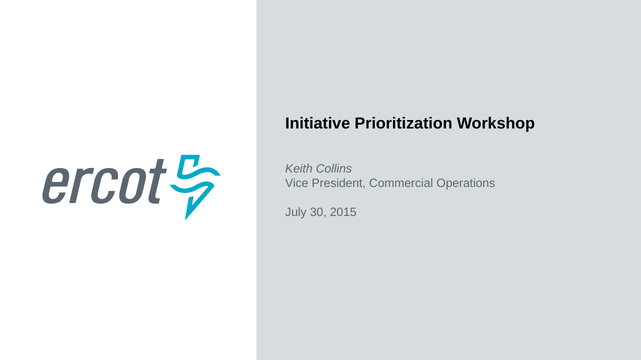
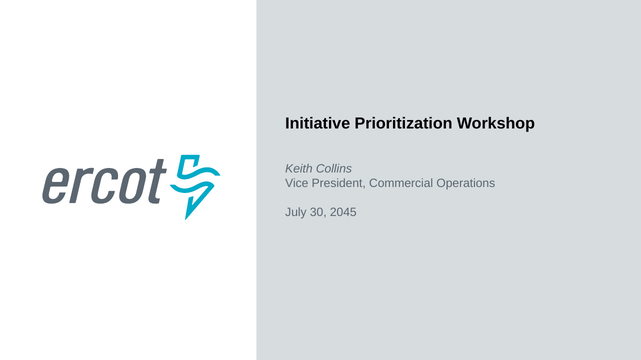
2015: 2015 -> 2045
